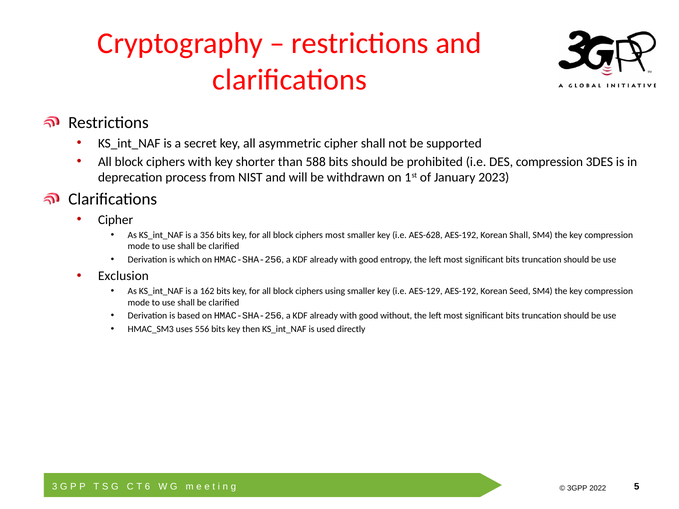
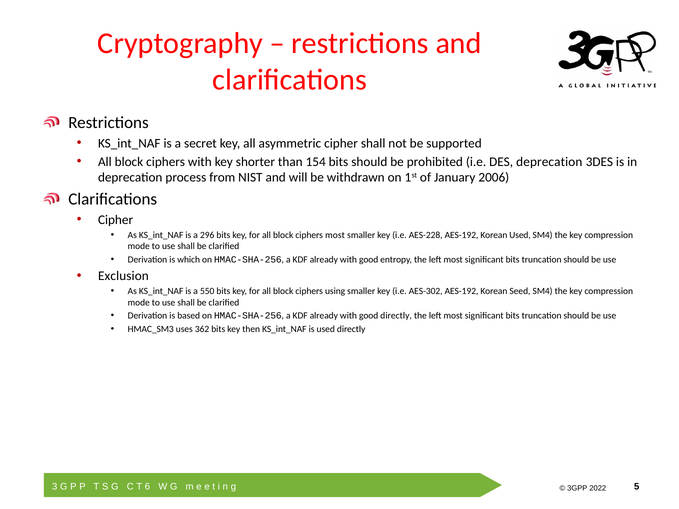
588: 588 -> 154
DES compression: compression -> deprecation
2023: 2023 -> 2006
356: 356 -> 296
AES-628: AES-628 -> AES-228
Korean Shall: Shall -> Used
162: 162 -> 550
AES-129: AES-129 -> AES-302
good without: without -> directly
556: 556 -> 362
